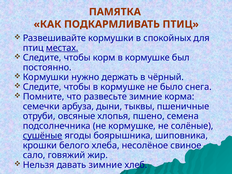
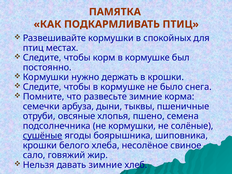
местах underline: present -> none
в чёрный: чёрный -> крошки
не кормушке: кормушке -> кормушки
